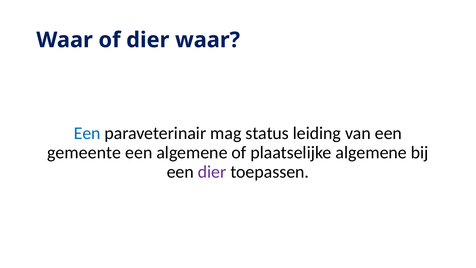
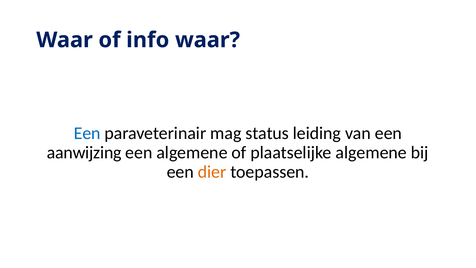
of dier: dier -> info
gemeente: gemeente -> aanwijzing
dier at (212, 172) colour: purple -> orange
